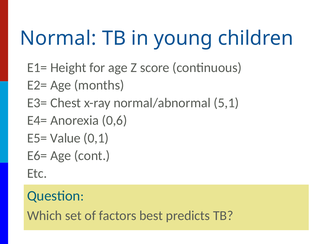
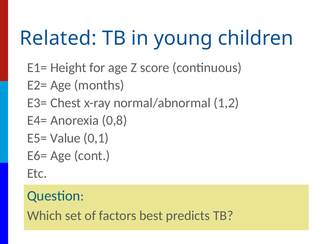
Normal: Normal -> Related
5,1: 5,1 -> 1,2
0,6: 0,6 -> 0,8
